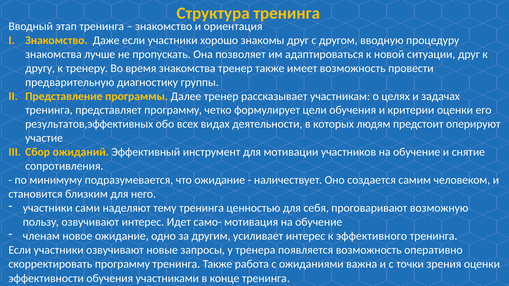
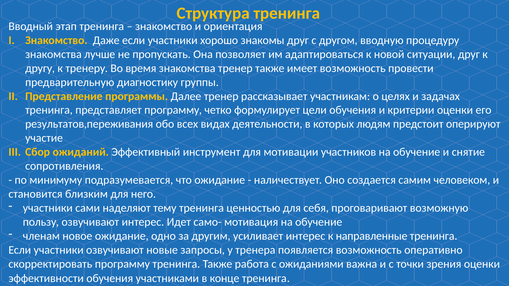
результатов,эффективных: результатов,эффективных -> результатов,переживания
эффективного: эффективного -> направленные
